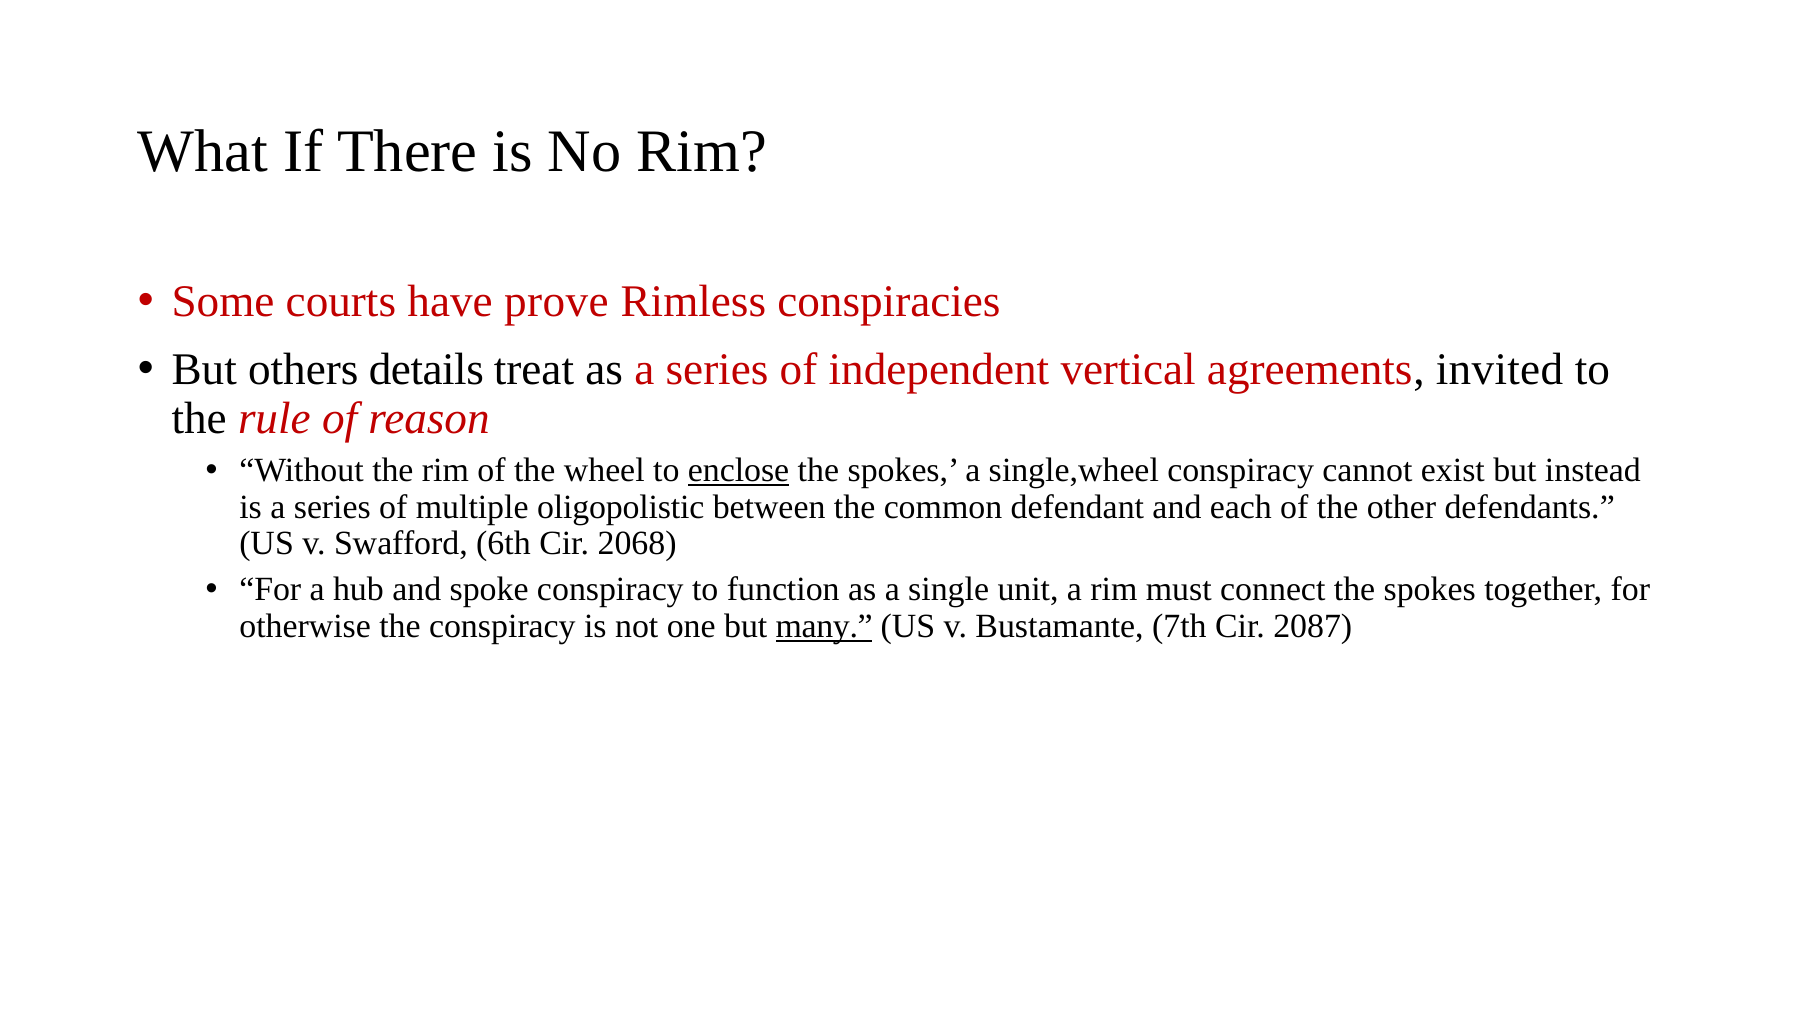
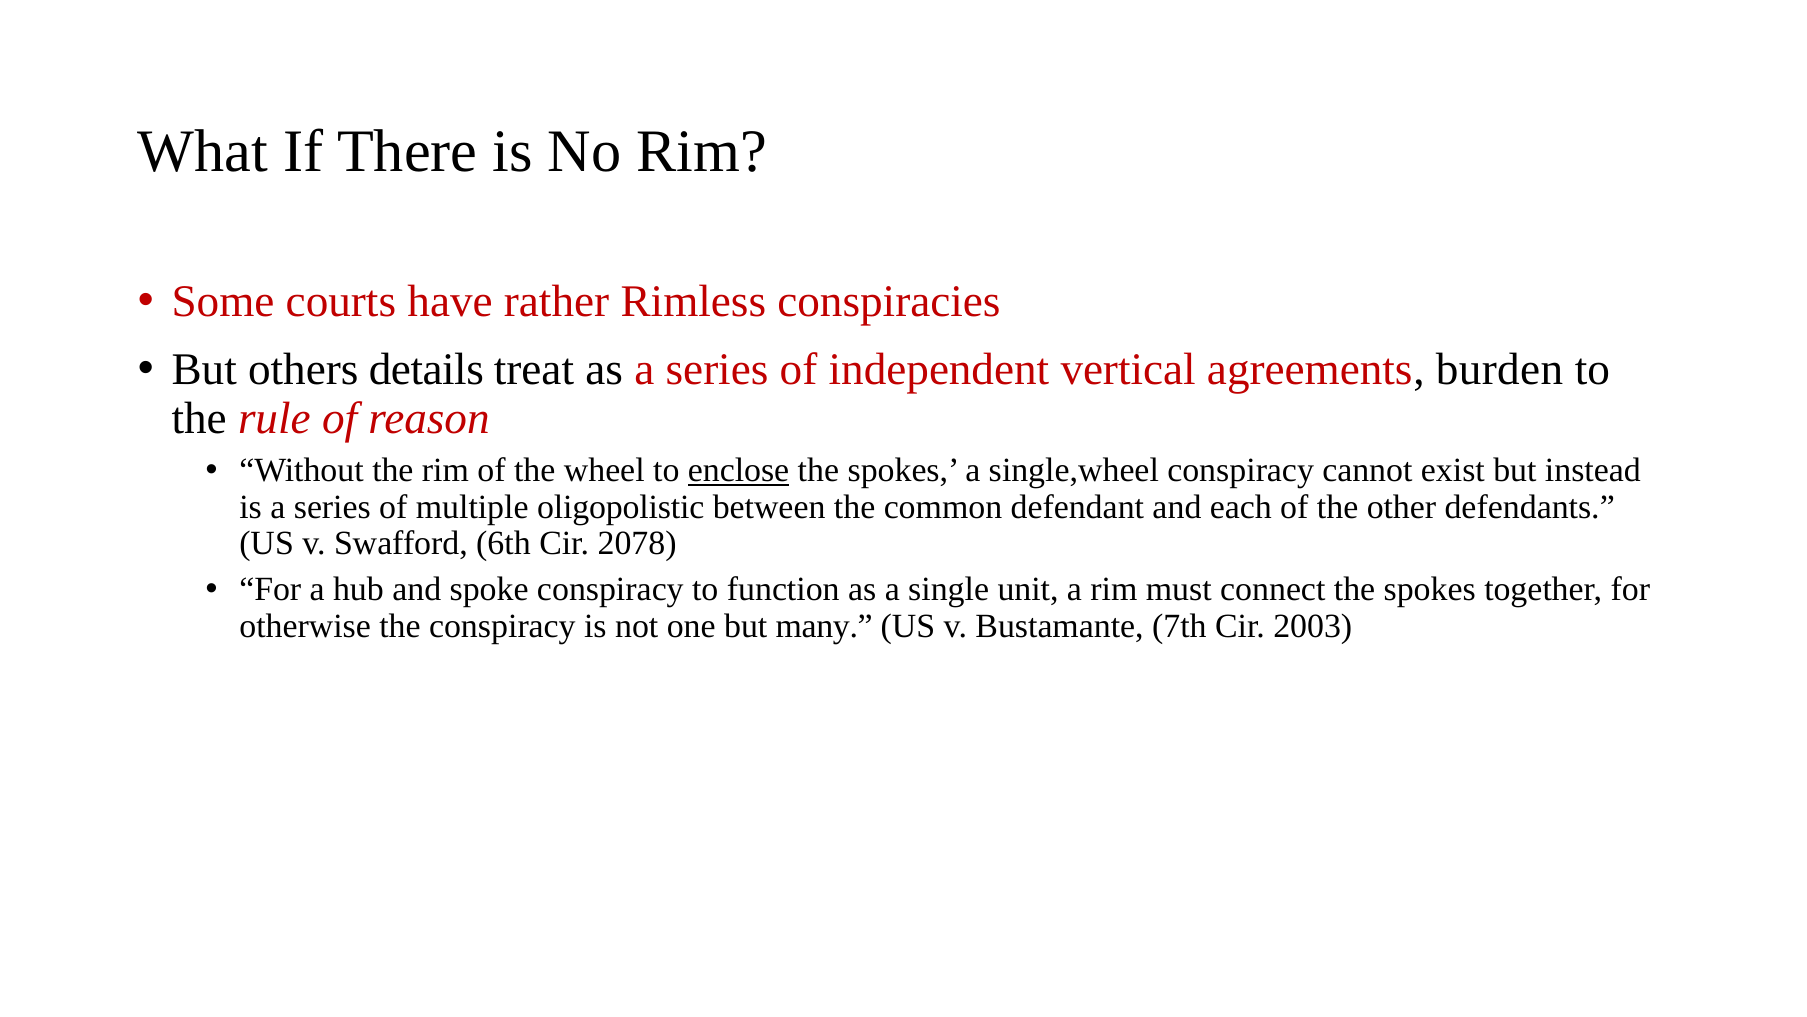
prove: prove -> rather
invited: invited -> burden
2068: 2068 -> 2078
many underline: present -> none
2087: 2087 -> 2003
